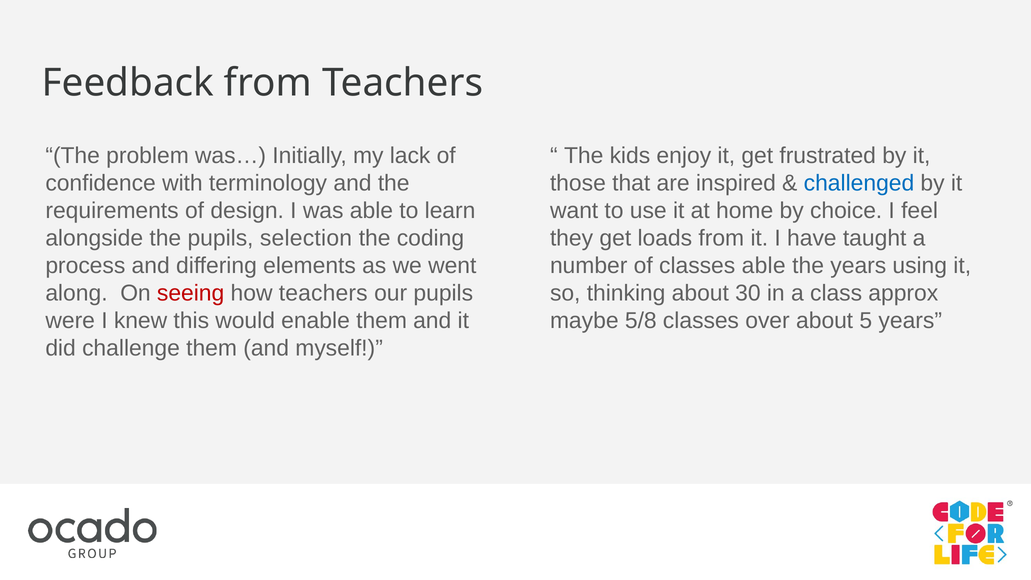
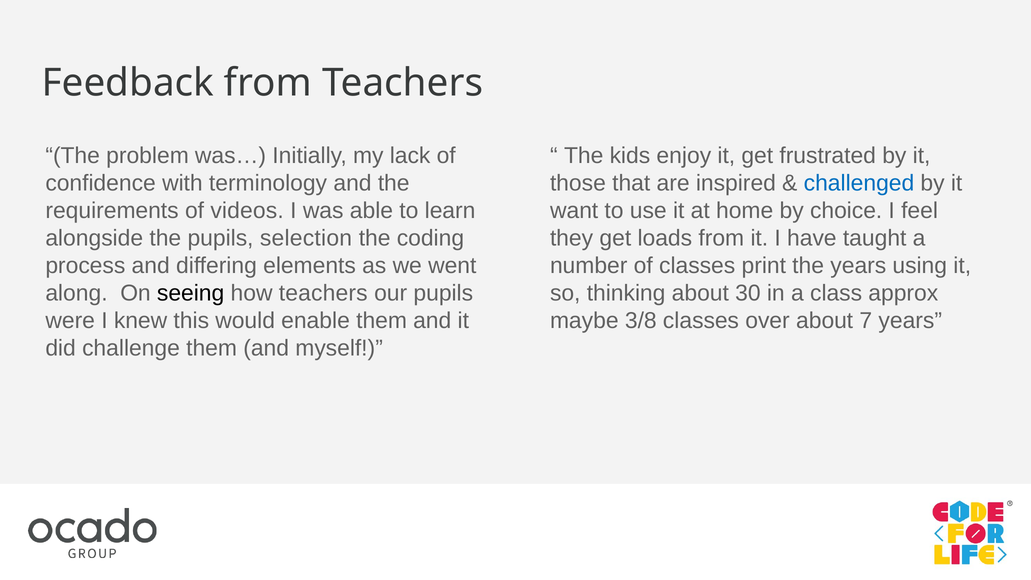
design: design -> videos
classes able: able -> print
seeing colour: red -> black
5/8: 5/8 -> 3/8
5: 5 -> 7
